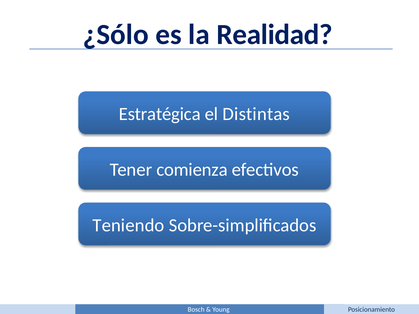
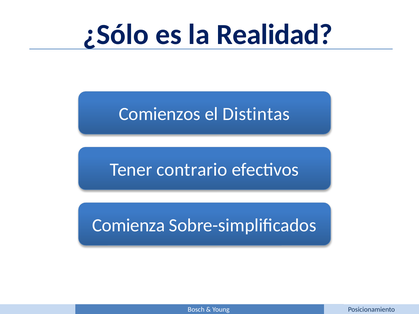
Estratégica: Estratégica -> Comienzos
comienza: comienza -> contrario
Teniendo: Teniendo -> Comienza
